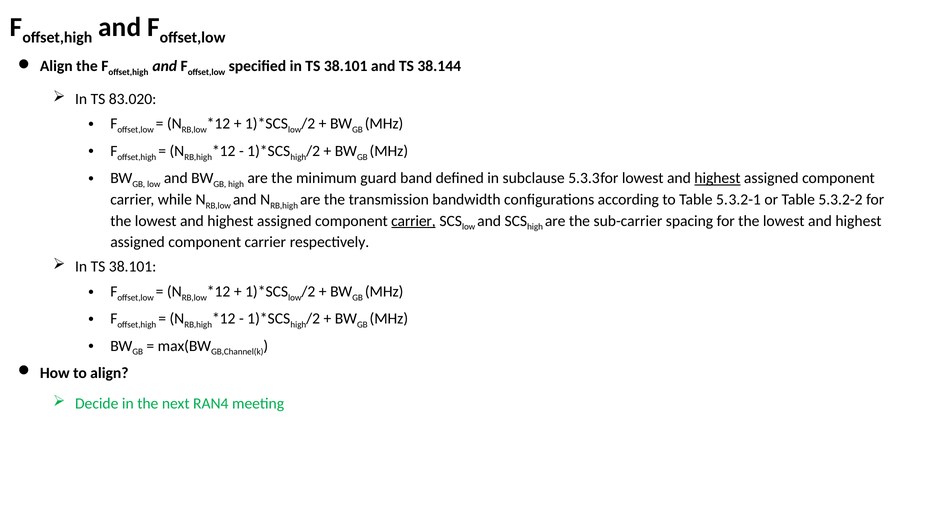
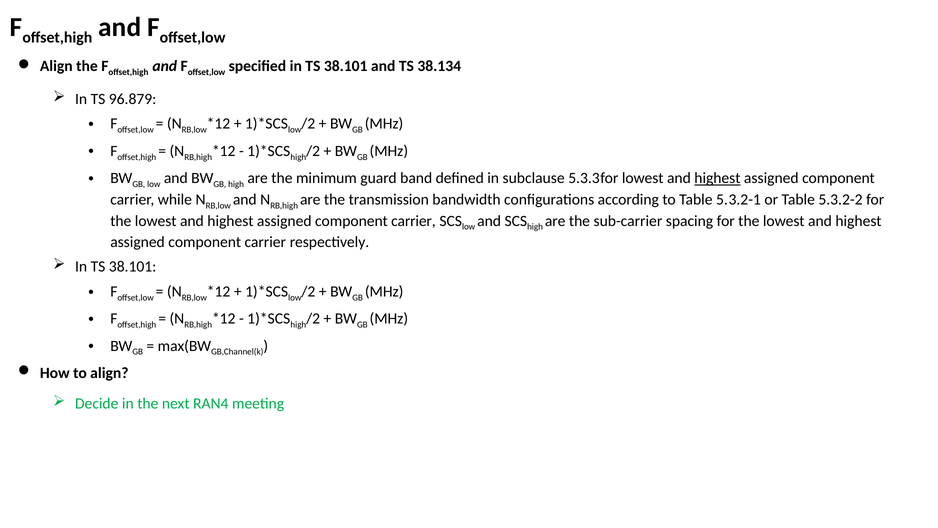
38.144: 38.144 -> 38.134
83.020: 83.020 -> 96.879
carrier at (413, 221) underline: present -> none
